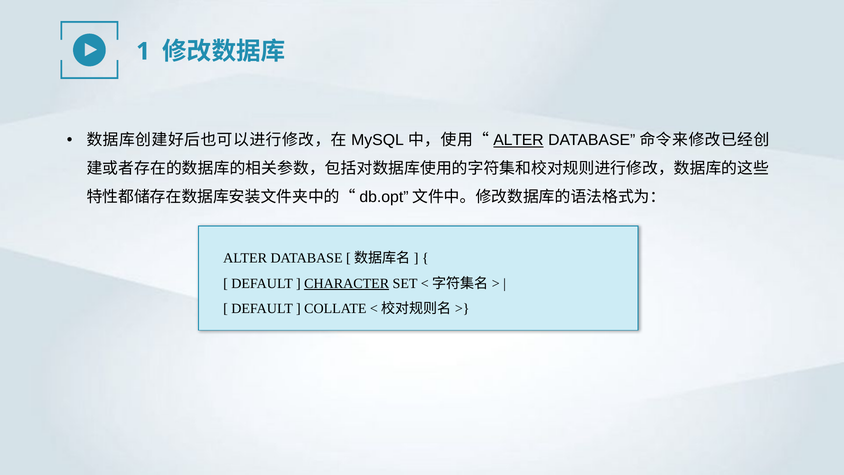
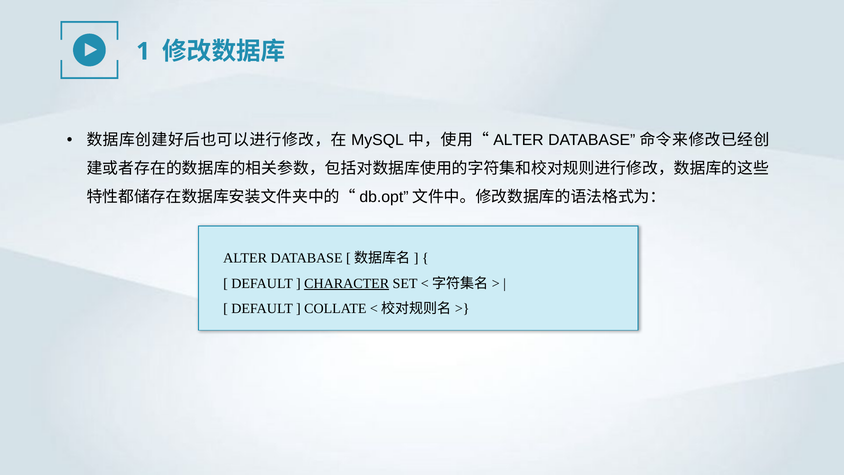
ALTER at (518, 140) underline: present -> none
